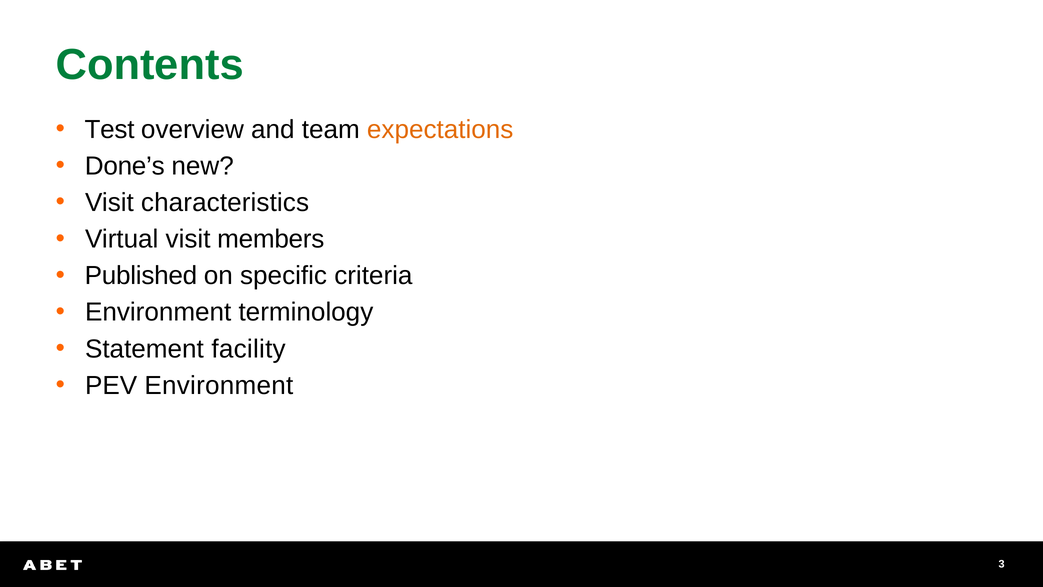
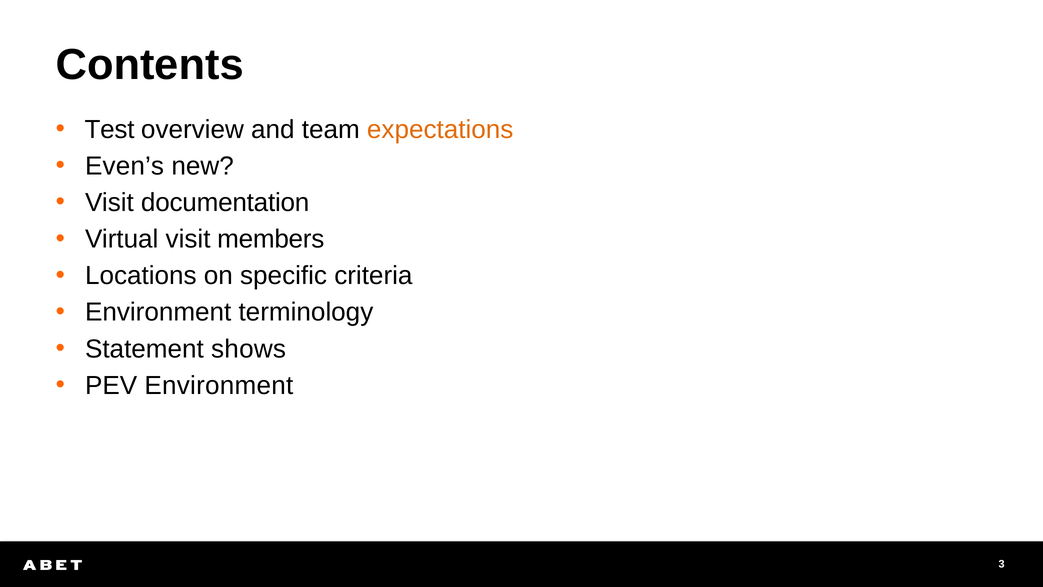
Contents colour: green -> black
Done’s: Done’s -> Even’s
characteristics: characteristics -> documentation
Published: Published -> Locations
facility: facility -> shows
